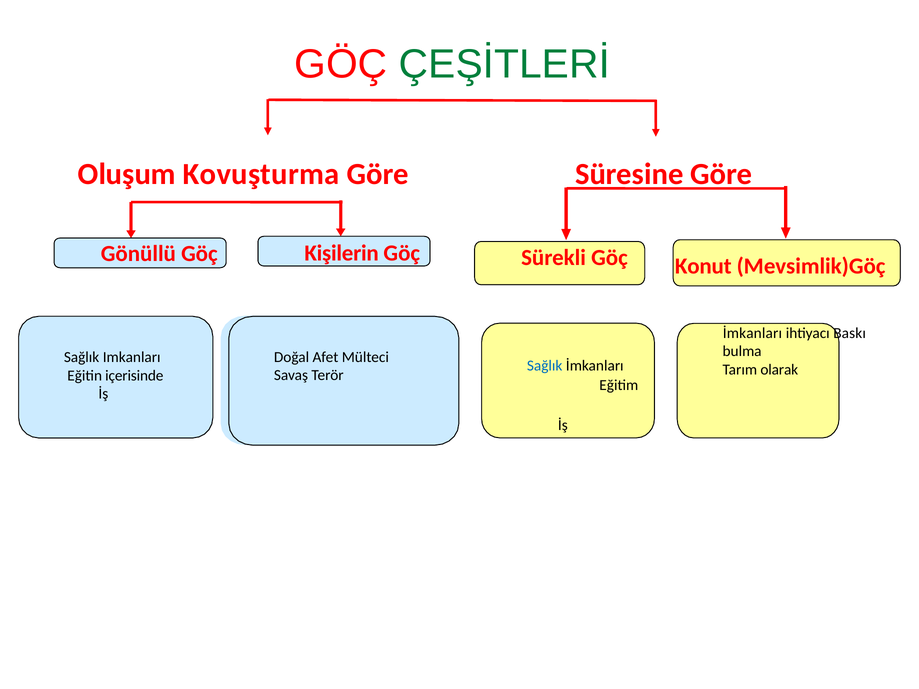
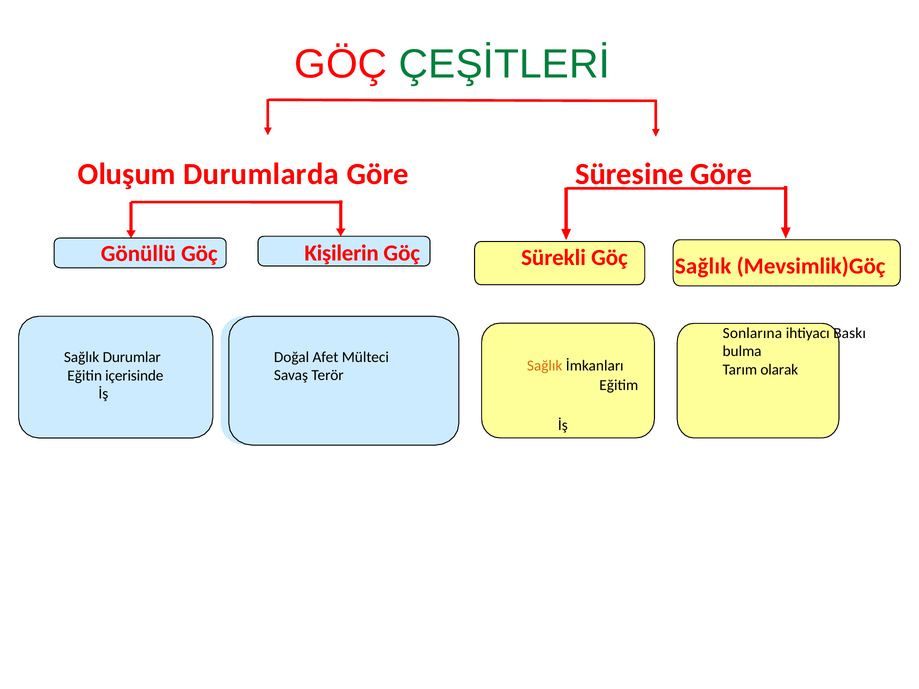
Kovuşturma: Kovuşturma -> Durumlarda
Konut at (703, 266): Konut -> Sağlık
İmkanları at (752, 333): İmkanları -> Sonlarına
Imkanları: Imkanları -> Durumlar
Sağlık at (545, 366) colour: blue -> orange
